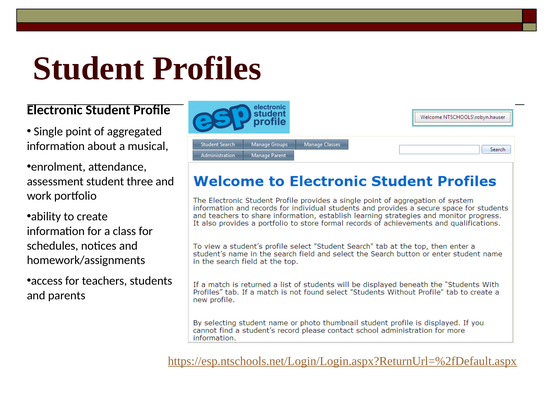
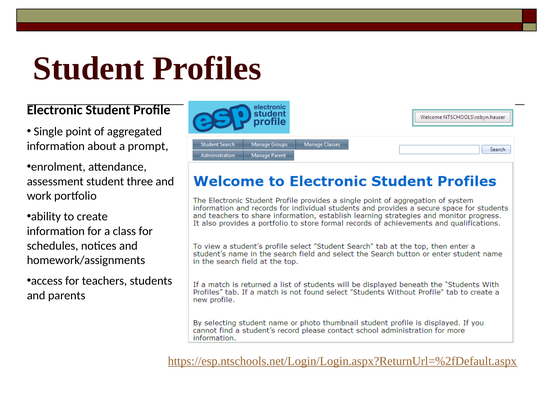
musical: musical -> prompt
